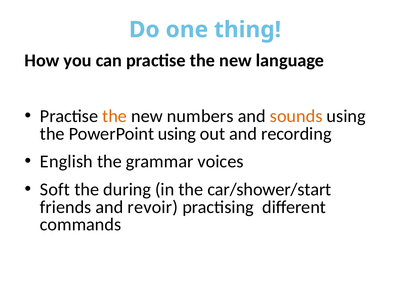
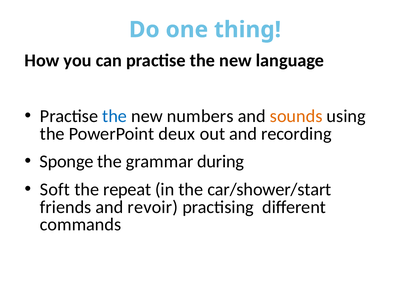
the at (115, 116) colour: orange -> blue
PowerPoint using: using -> deux
English: English -> Sponge
voices: voices -> during
during: during -> repeat
